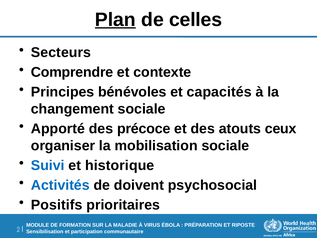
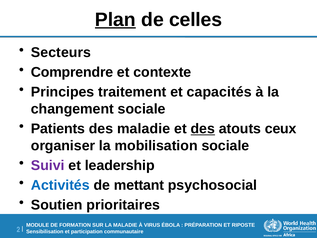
bénévoles: bénévoles -> traitement
Apporté: Apporté -> Patients
des précoce: précoce -> maladie
des at (203, 129) underline: none -> present
Suivi colour: blue -> purple
historique: historique -> leadership
doivent: doivent -> mettant
Positifs: Positifs -> Soutien
